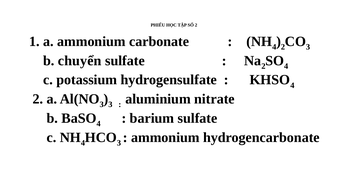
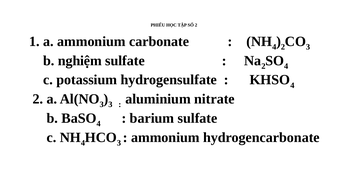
chuyển: chuyển -> nghiệm
